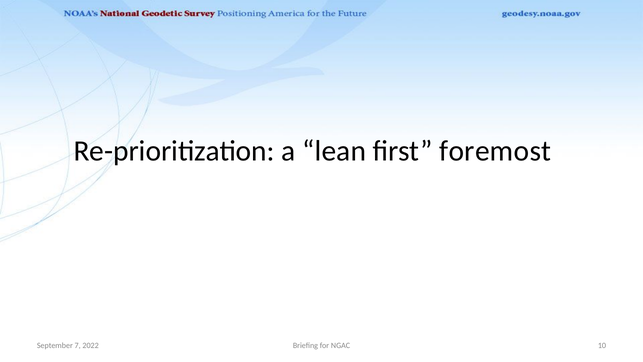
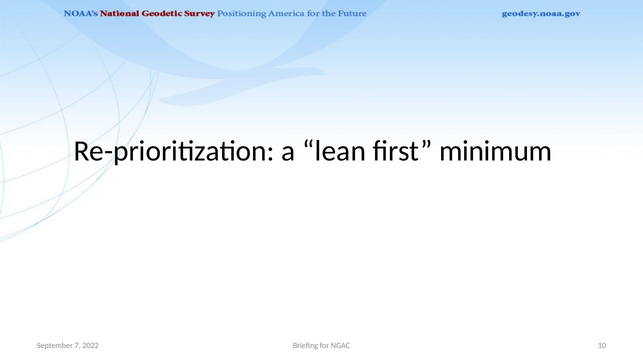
foremost: foremost -> minimum
